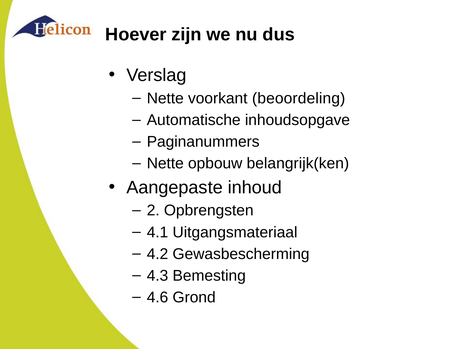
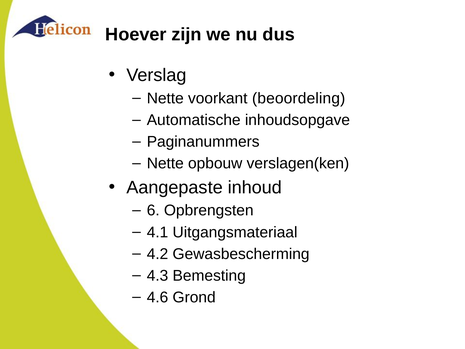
belangrijk(ken: belangrijk(ken -> verslagen(ken
2: 2 -> 6
